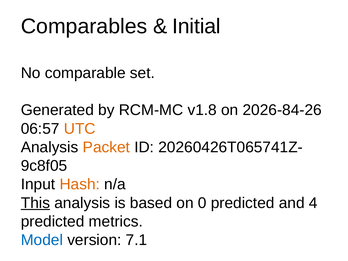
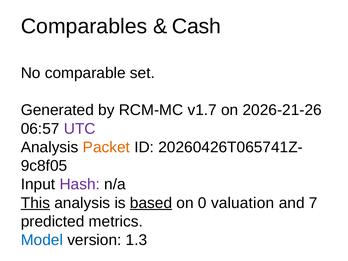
Initial: Initial -> Cash
v1.8: v1.8 -> v1.7
2026-84-26: 2026-84-26 -> 2026-21-26
UTC colour: orange -> purple
Hash colour: orange -> purple
based underline: none -> present
0 predicted: predicted -> valuation
4: 4 -> 7
7.1: 7.1 -> 1.3
